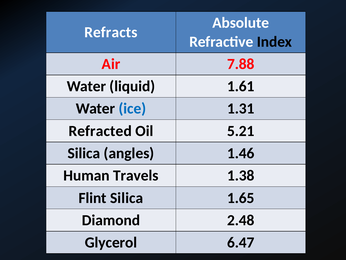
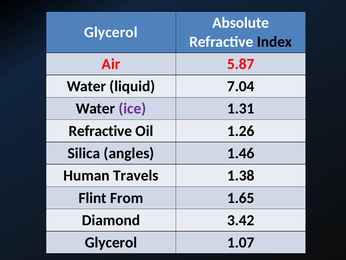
Refracts at (111, 32): Refracts -> Glycerol
7.88: 7.88 -> 5.87
1.61: 1.61 -> 7.04
ice colour: blue -> purple
Refracted at (100, 131): Refracted -> Refractive
5.21: 5.21 -> 1.26
Flint Silica: Silica -> From
2.48: 2.48 -> 3.42
6.47: 6.47 -> 1.07
